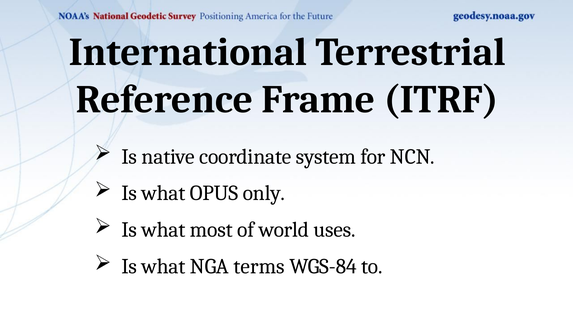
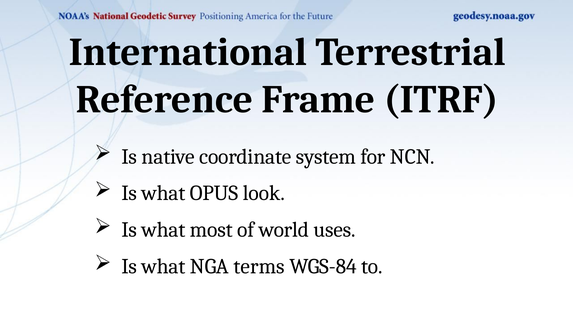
only: only -> look
